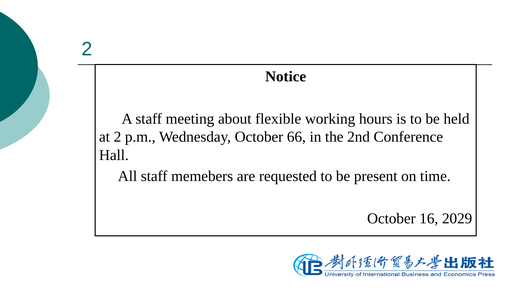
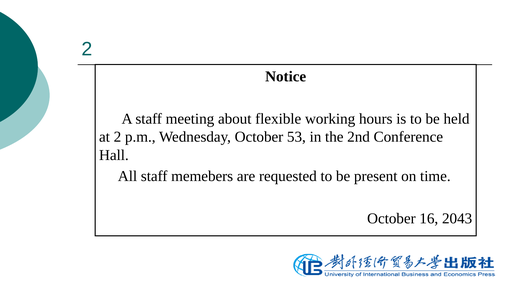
66: 66 -> 53
2029: 2029 -> 2043
